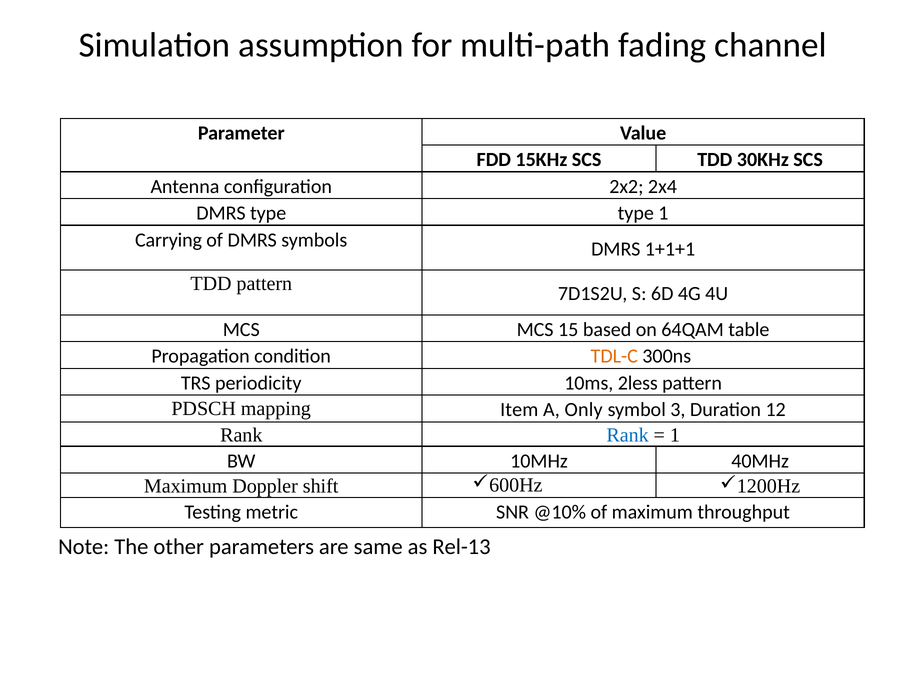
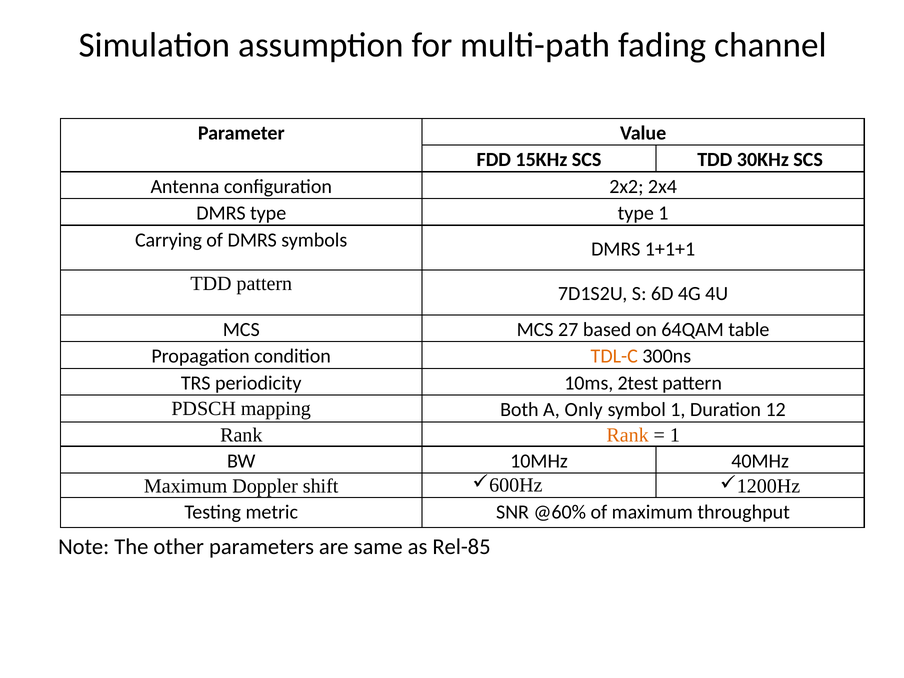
15: 15 -> 27
2less: 2less -> 2test
Item: Item -> Both
symbol 3: 3 -> 1
Rank at (628, 435) colour: blue -> orange
@10%: @10% -> @60%
Rel-13: Rel-13 -> Rel-85
